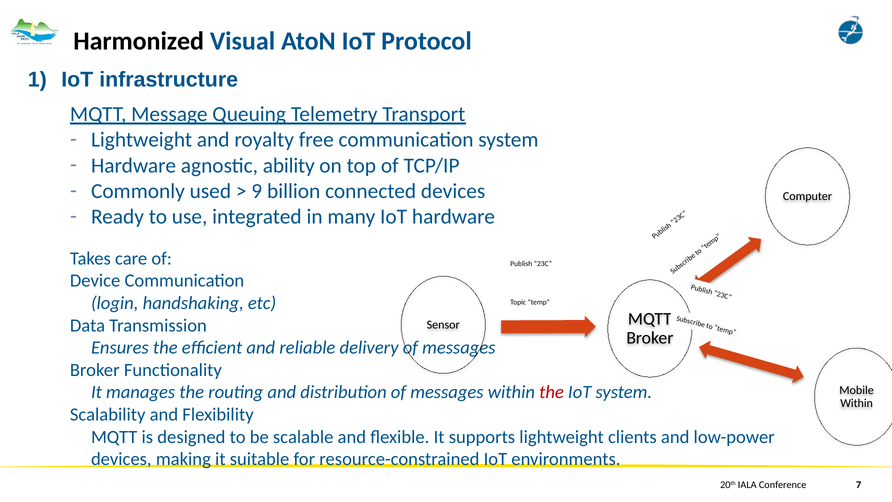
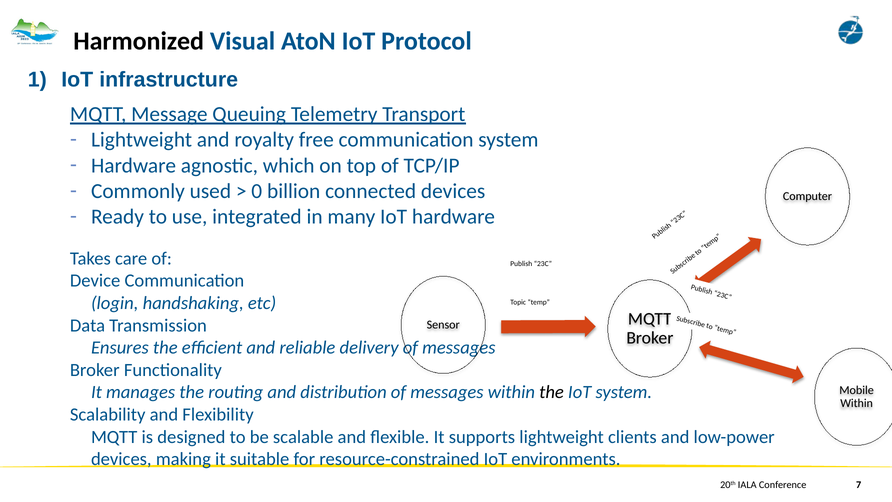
ability: ability -> which
9: 9 -> 0
the at (552, 392) colour: red -> black
